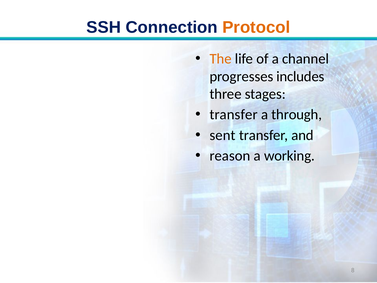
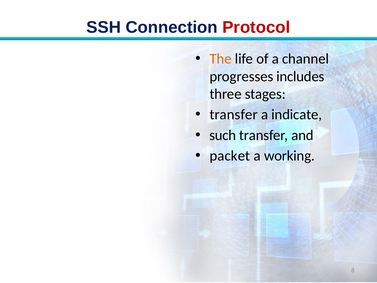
Protocol colour: orange -> red
through: through -> indicate
sent: sent -> such
reason: reason -> packet
